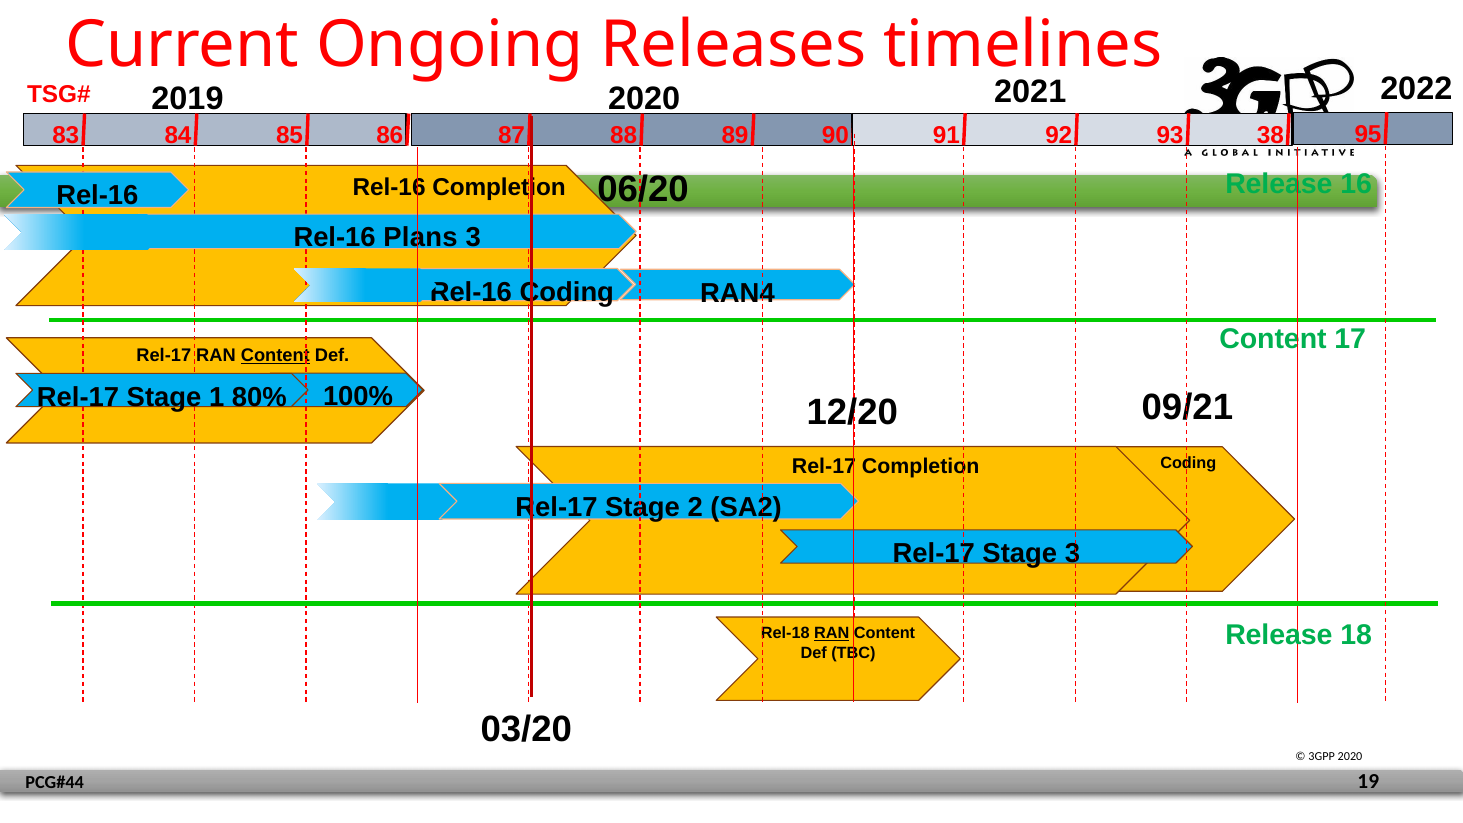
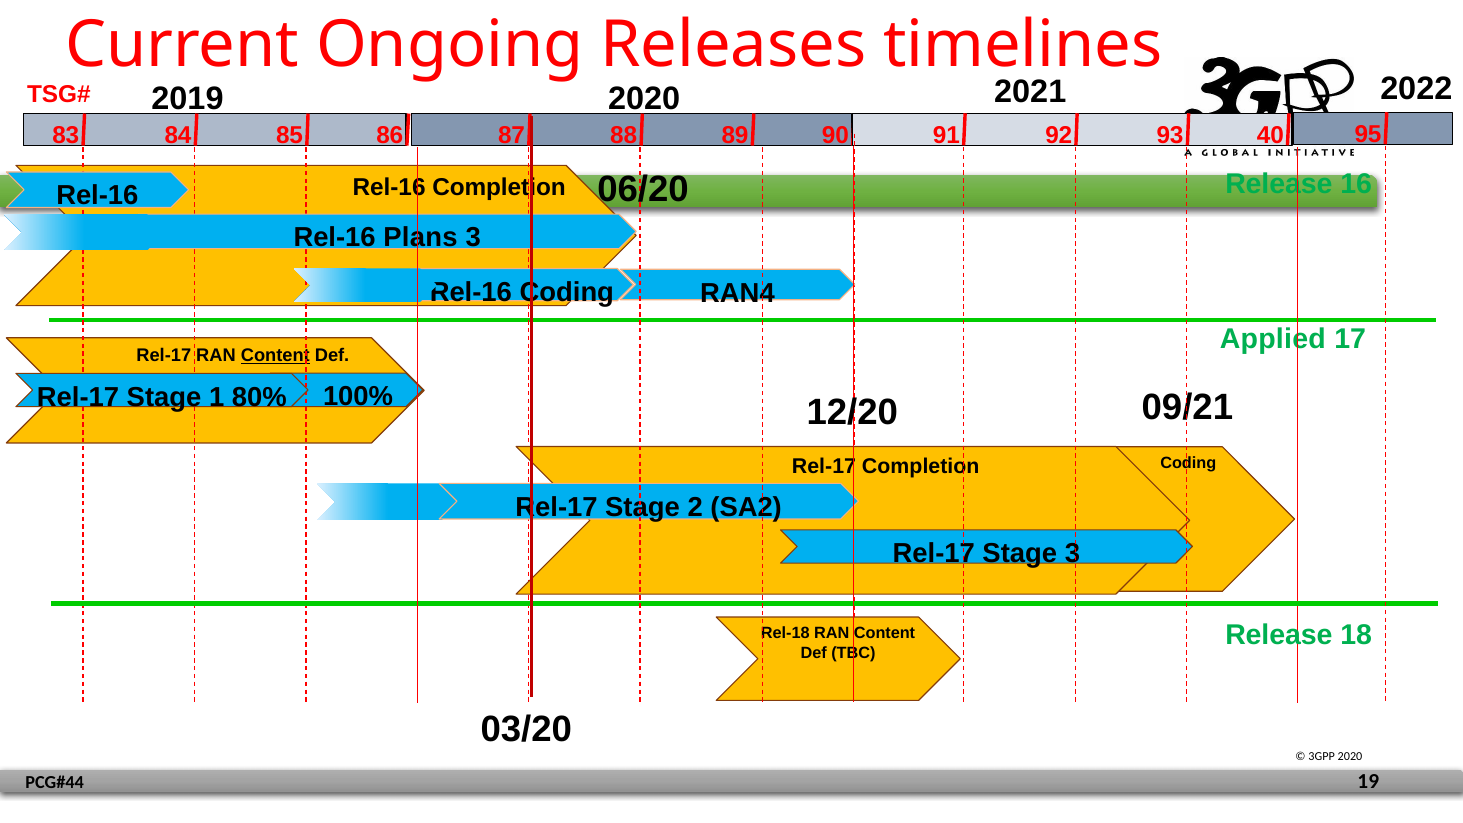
38: 38 -> 40
Content at (1273, 339): Content -> Applied
RAN at (832, 633) underline: present -> none
